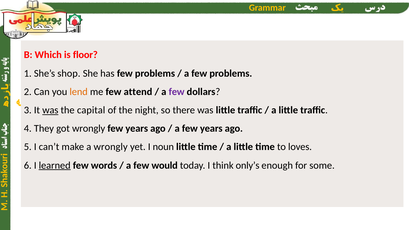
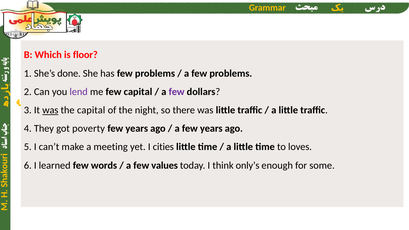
shop: shop -> done
lend colour: orange -> purple
few attend: attend -> capital
got wrongly: wrongly -> poverty
a wrongly: wrongly -> meeting
noun: noun -> cities
learned underline: present -> none
would: would -> values
